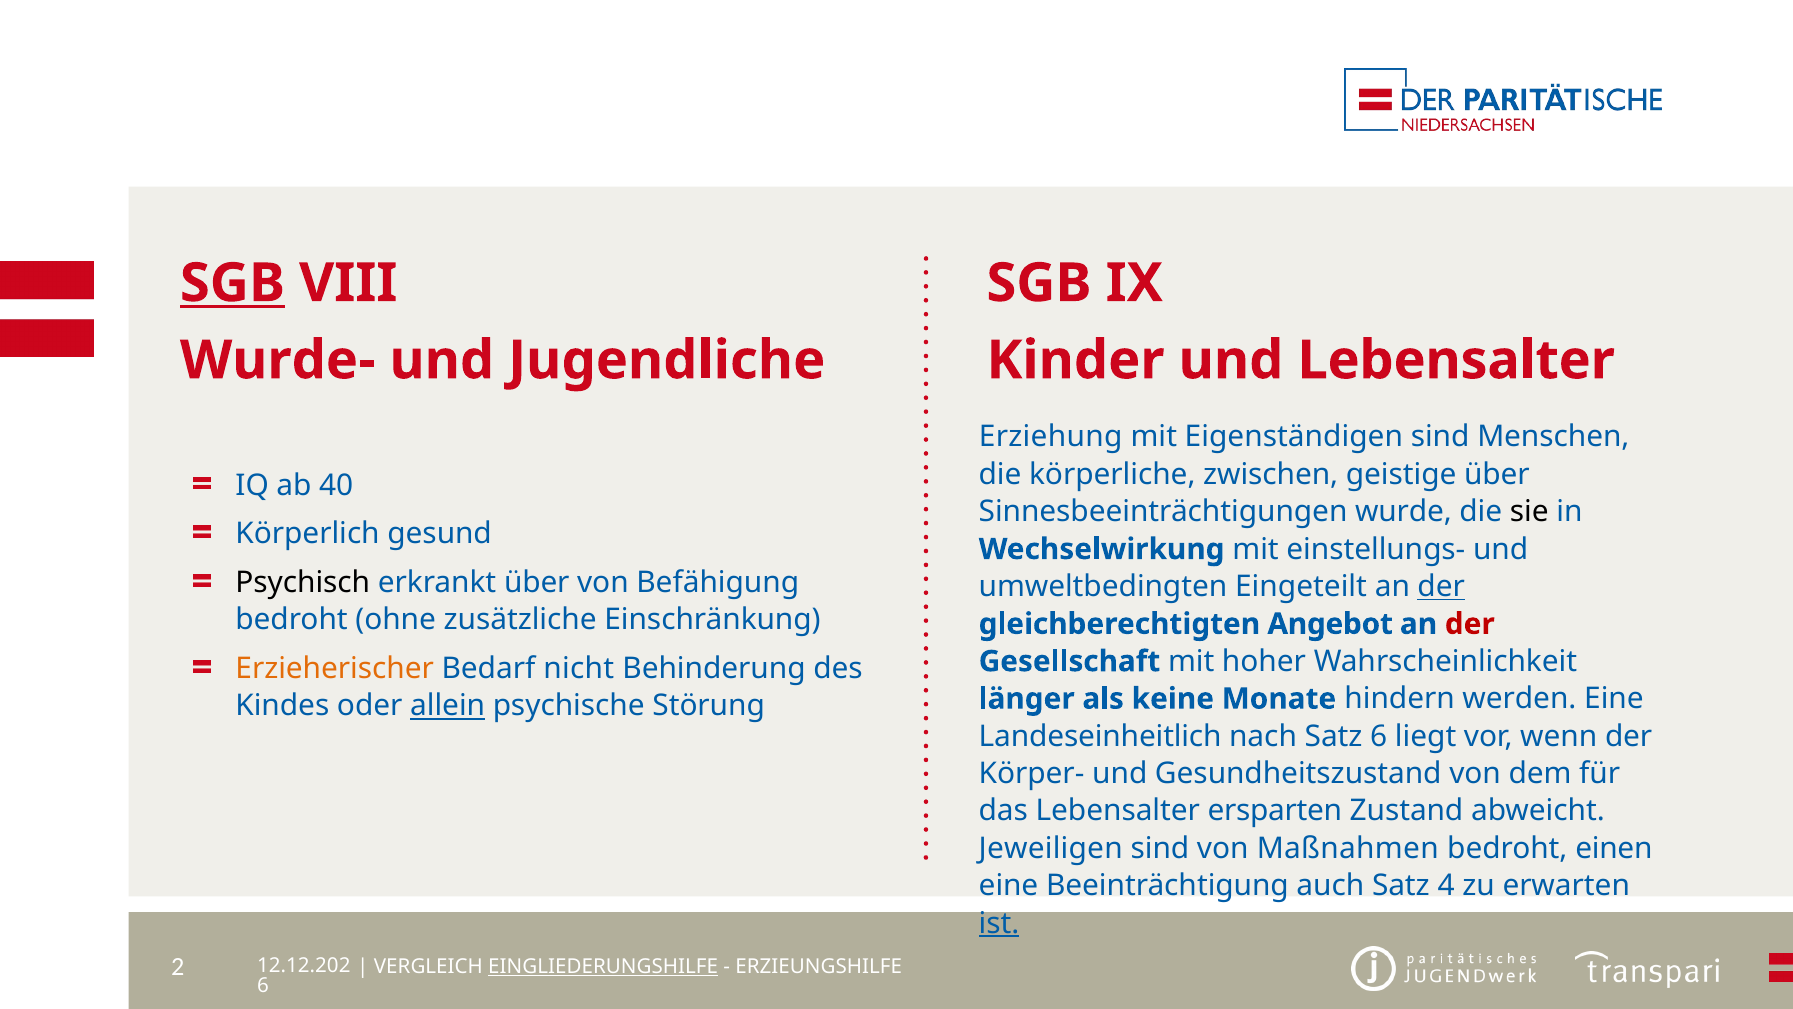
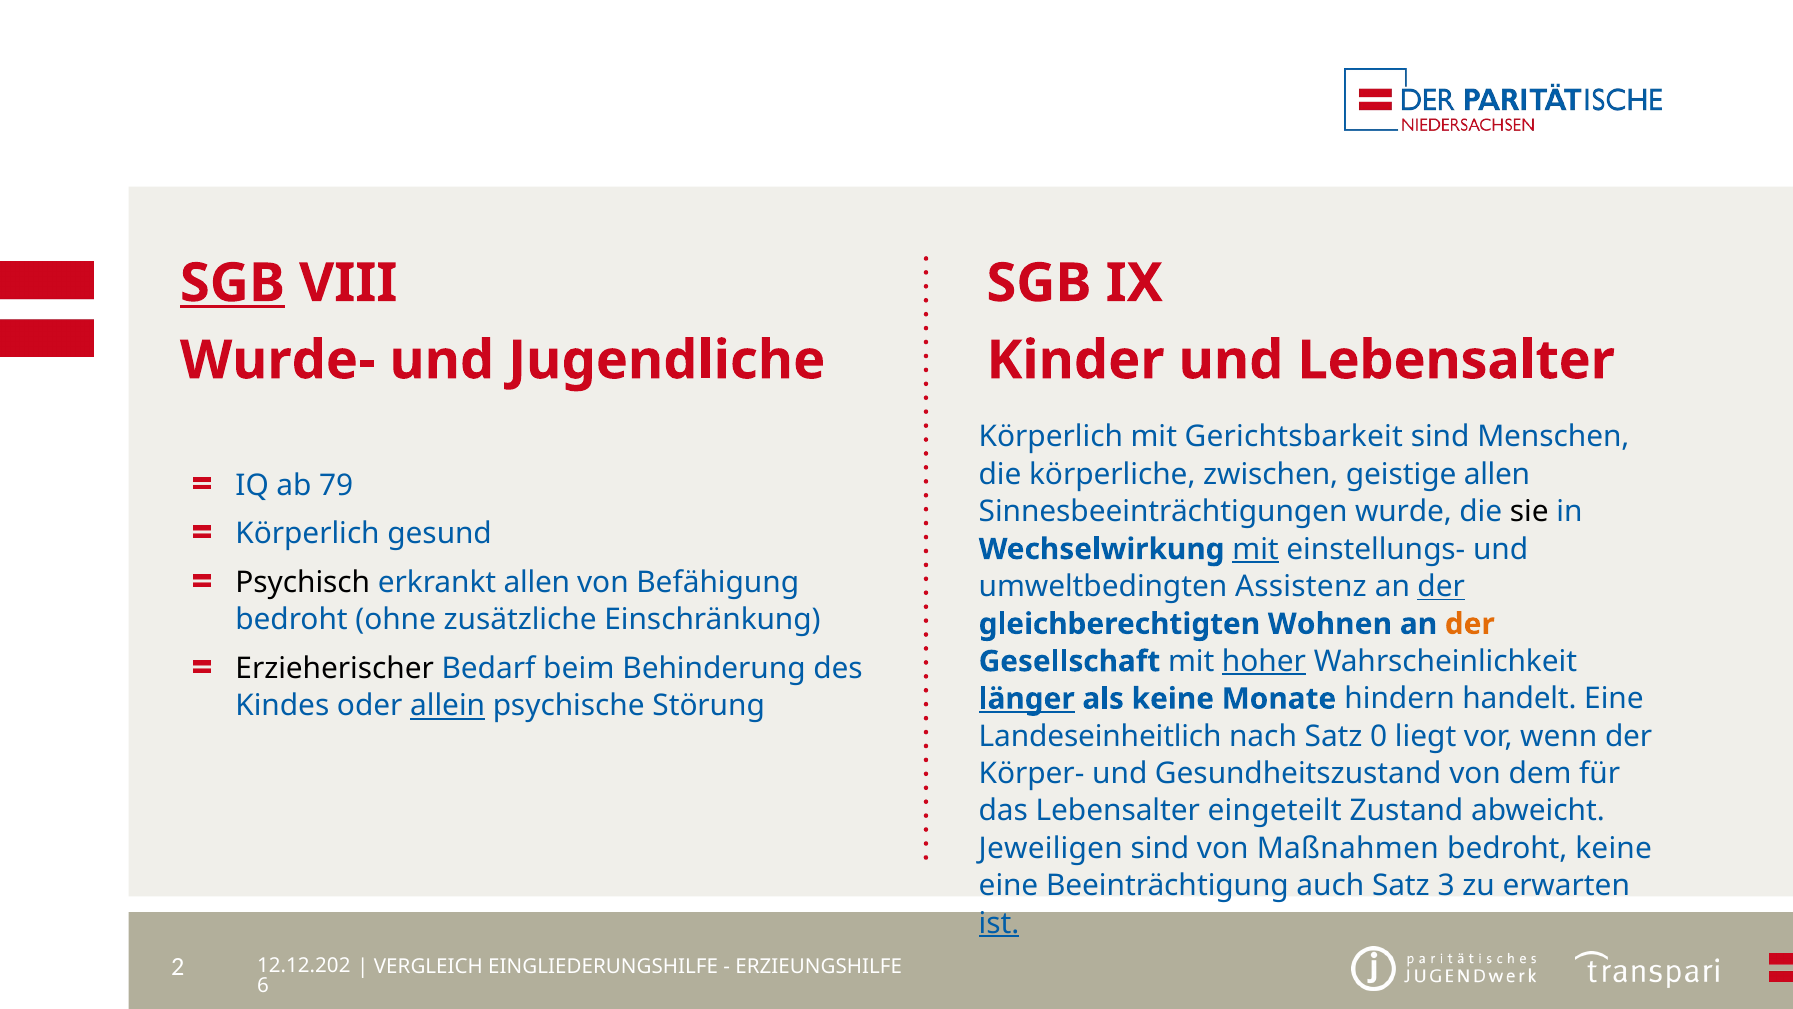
Erziehung at (1051, 437): Erziehung -> Körperlich
Eigenständigen: Eigenständigen -> Gerichtsbarkeit
geistige über: über -> allen
40: 40 -> 79
mit at (1256, 549) underline: none -> present
erkrankt über: über -> allen
Eingeteilt: Eingeteilt -> Assistenz
Angebot: Angebot -> Wohnen
der at (1470, 624) colour: red -> orange
hoher underline: none -> present
Erzieherischer colour: orange -> black
nicht: nicht -> beim
länger underline: none -> present
werden: werden -> handelt
Satz 6: 6 -> 0
ersparten: ersparten -> eingeteilt
bedroht einen: einen -> keine
4: 4 -> 3
EINGLIEDERUNGSHILFE underline: present -> none
